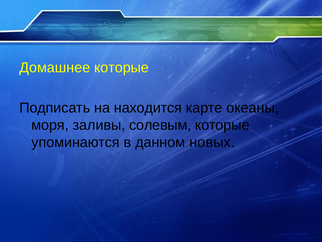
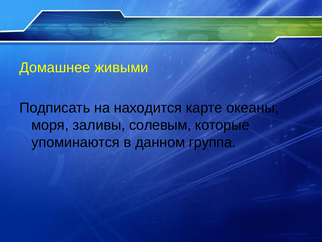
Домашнее которые: которые -> живыми
новых: новых -> группа
